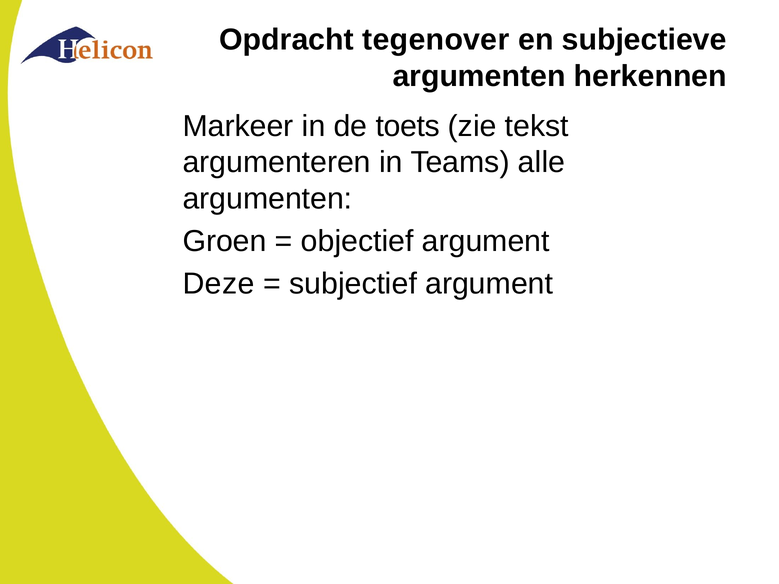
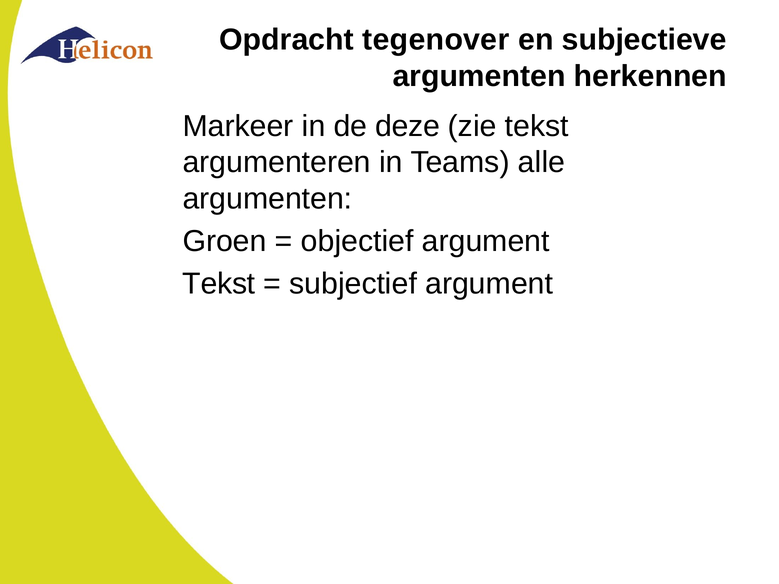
toets: toets -> deze
Deze at (219, 284): Deze -> Tekst
